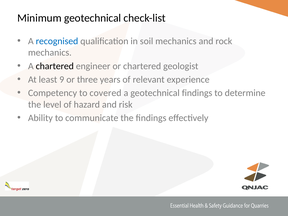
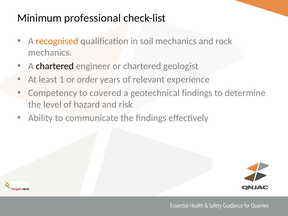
Minimum geotechnical: geotechnical -> professional
recognised colour: blue -> orange
9: 9 -> 1
three: three -> order
